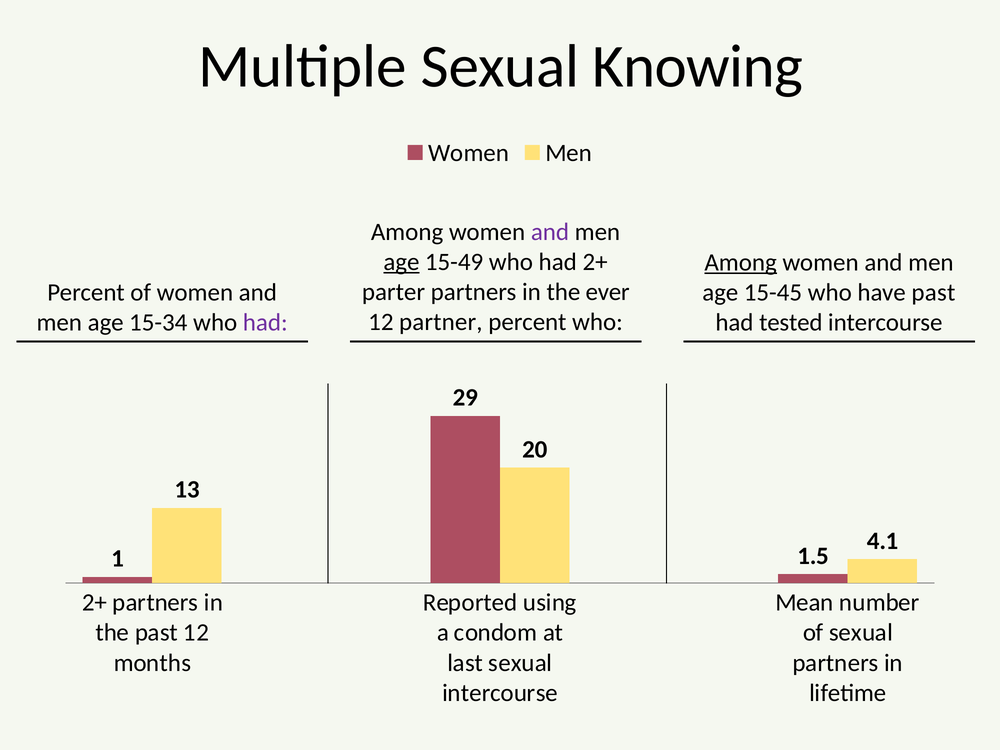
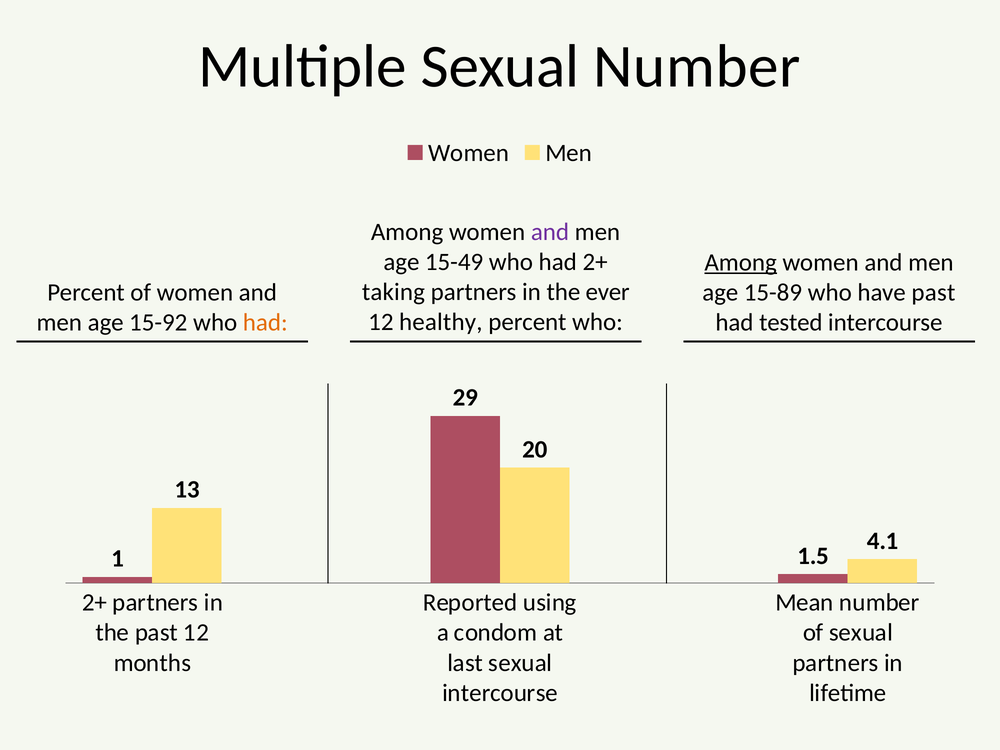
Sexual Knowing: Knowing -> Number
age at (401, 262) underline: present -> none
parter: parter -> taking
15-45: 15-45 -> 15-89
partner: partner -> healthy
15-34: 15-34 -> 15-92
had at (265, 323) colour: purple -> orange
